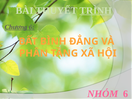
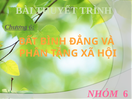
TRÌNH underline: present -> none
